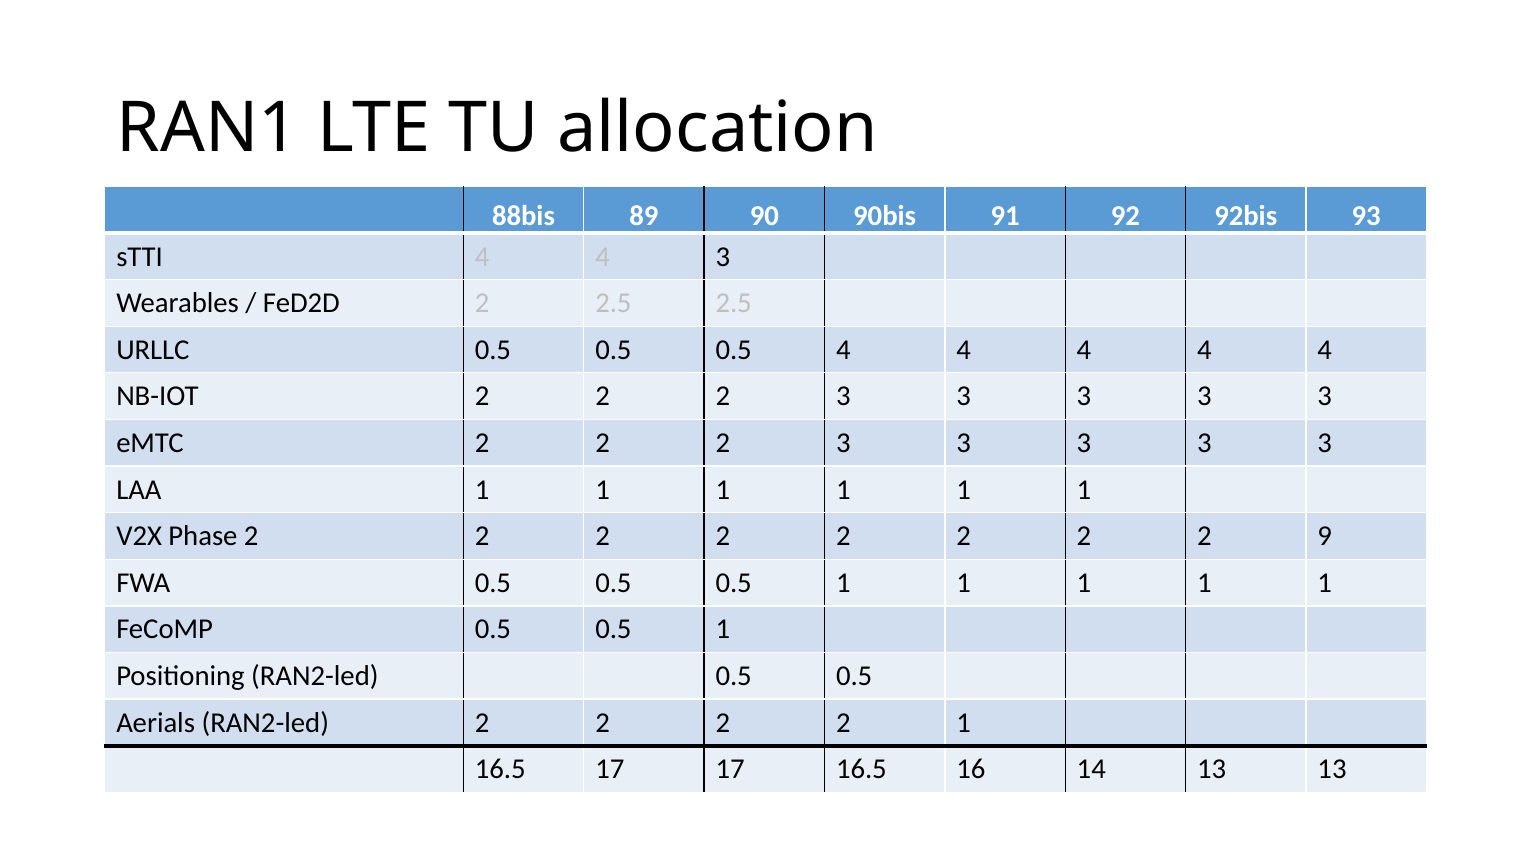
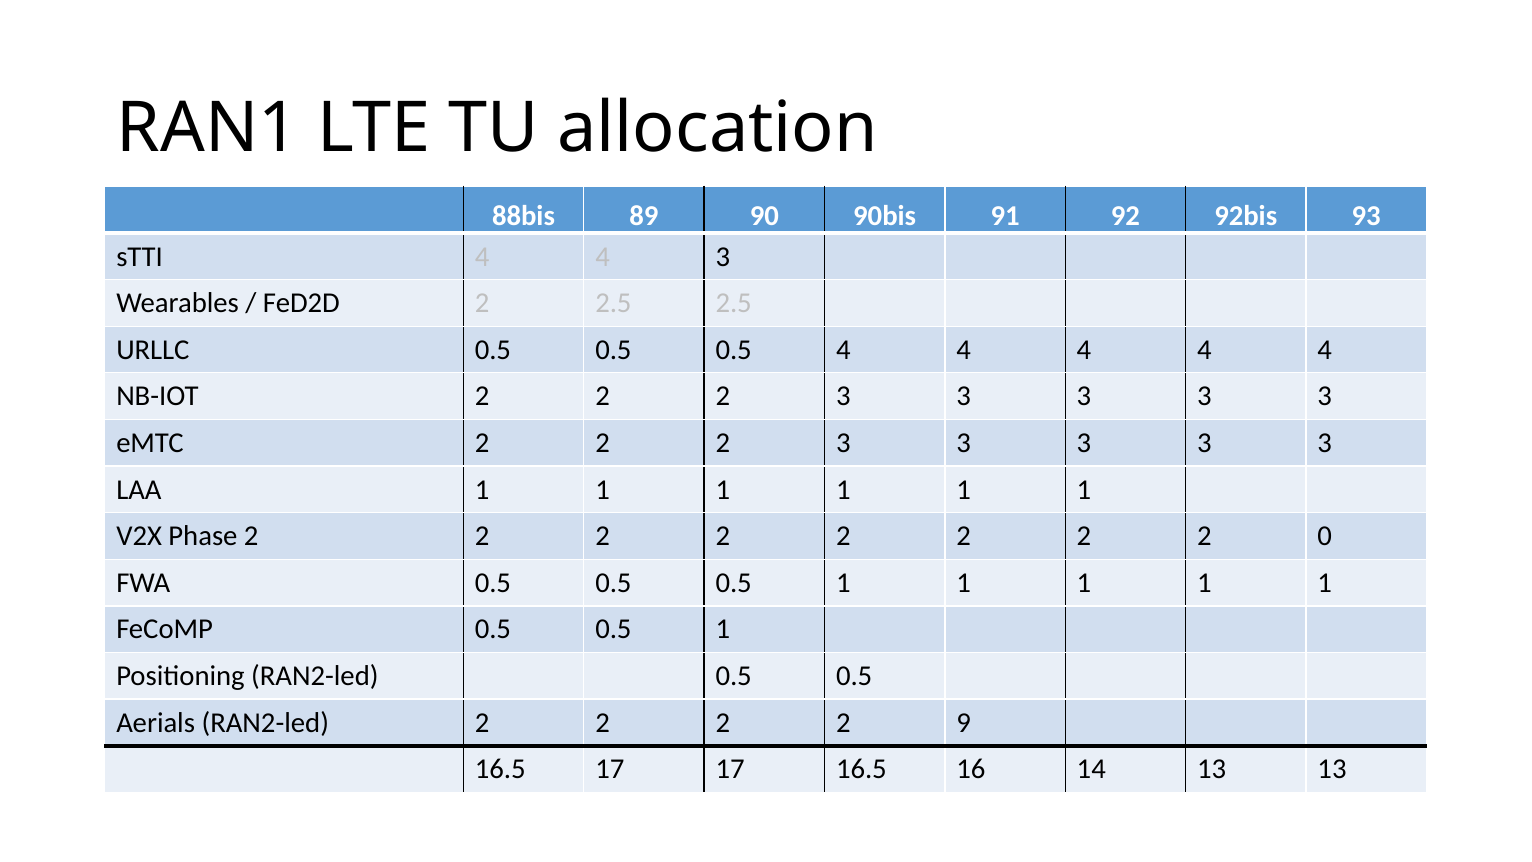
9: 9 -> 0
2 1: 1 -> 9
